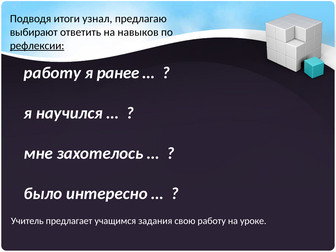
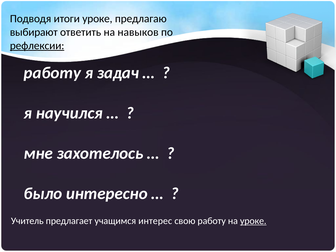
итоги узнал: узнал -> уроке
ранее: ранее -> задач
задания: задания -> интерес
уроке at (253, 221) underline: none -> present
